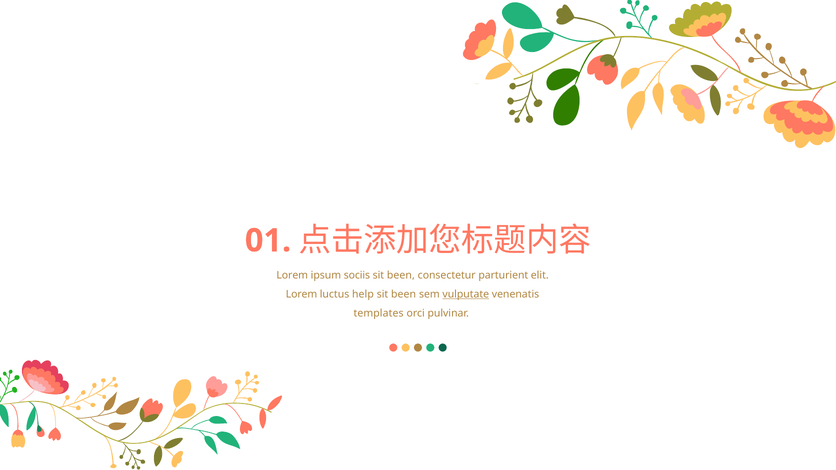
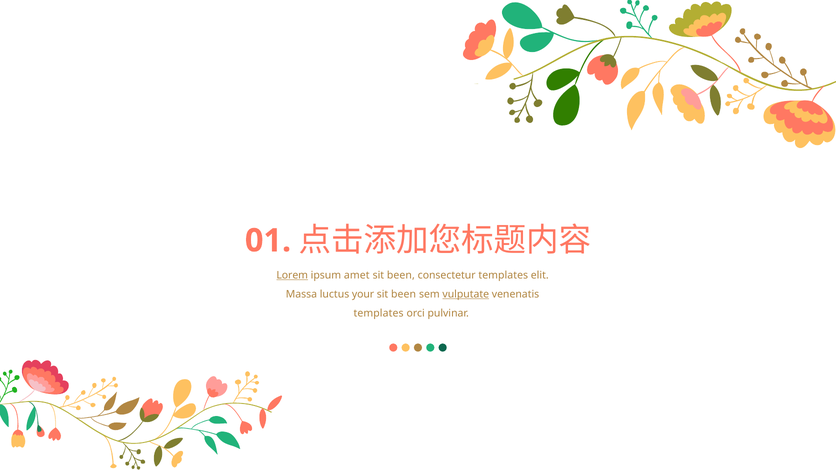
Lorem at (292, 276) underline: none -> present
sociis: sociis -> amet
consectetur parturient: parturient -> templates
Lorem at (301, 294): Lorem -> Massa
help: help -> your
